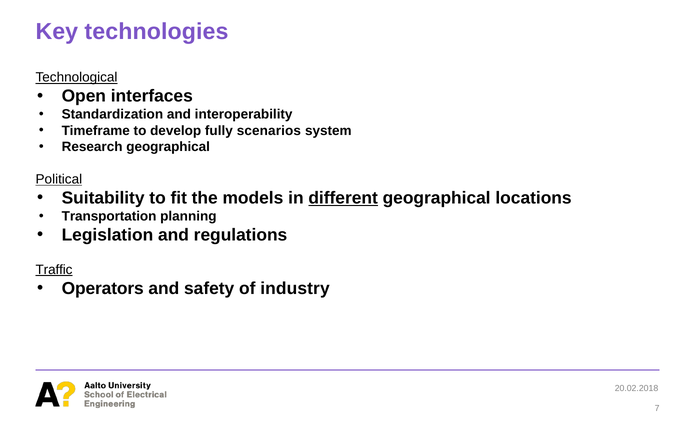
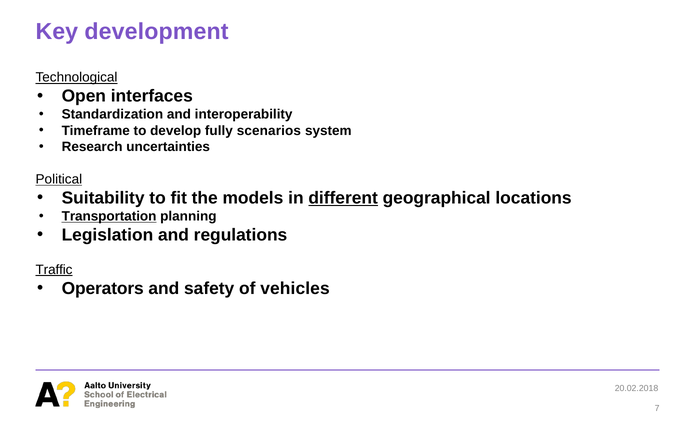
technologies: technologies -> development
Research geographical: geographical -> uncertainties
Transportation underline: none -> present
industry: industry -> vehicles
